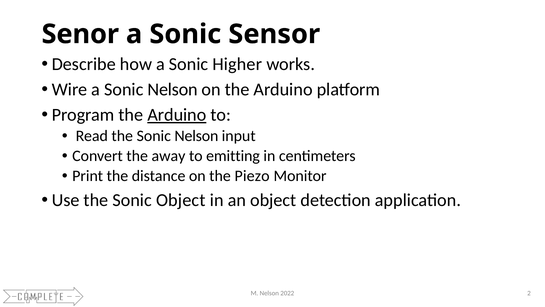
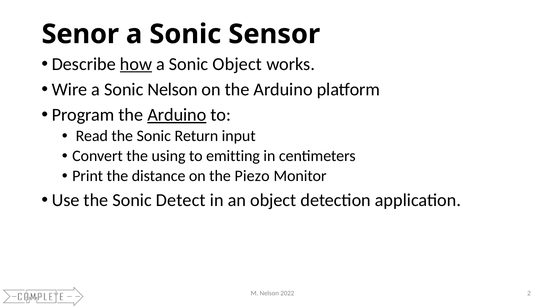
how underline: none -> present
Sonic Higher: Higher -> Object
the Sonic Nelson: Nelson -> Return
away: away -> using
Sonic Object: Object -> Detect
